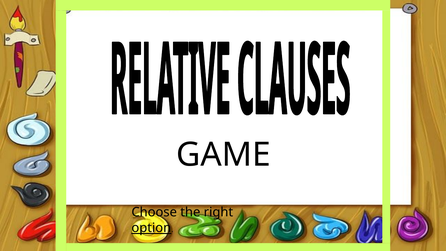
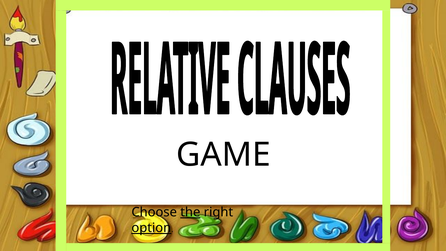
the underline: none -> present
